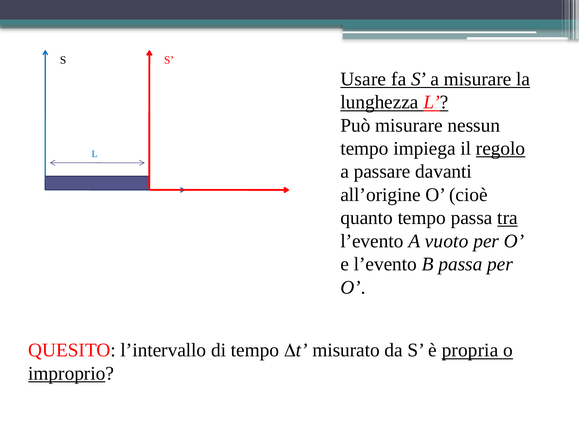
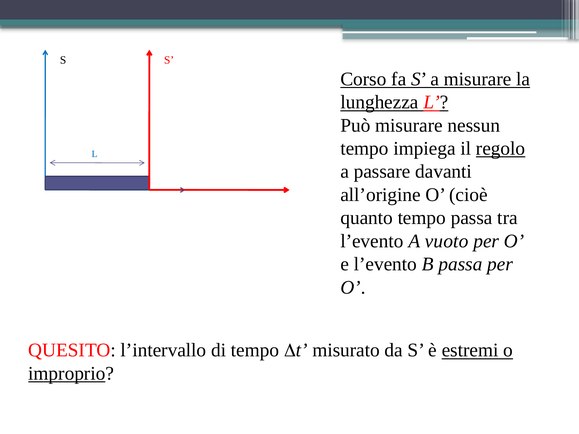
Usare: Usare -> Corso
tra underline: present -> none
propria: propria -> estremi
